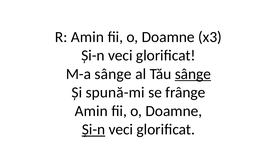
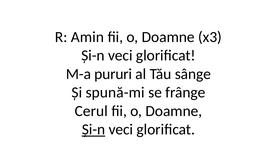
M-a sânge: sânge -> pururi
sânge at (193, 74) underline: present -> none
Amin at (91, 111): Amin -> Cerul
